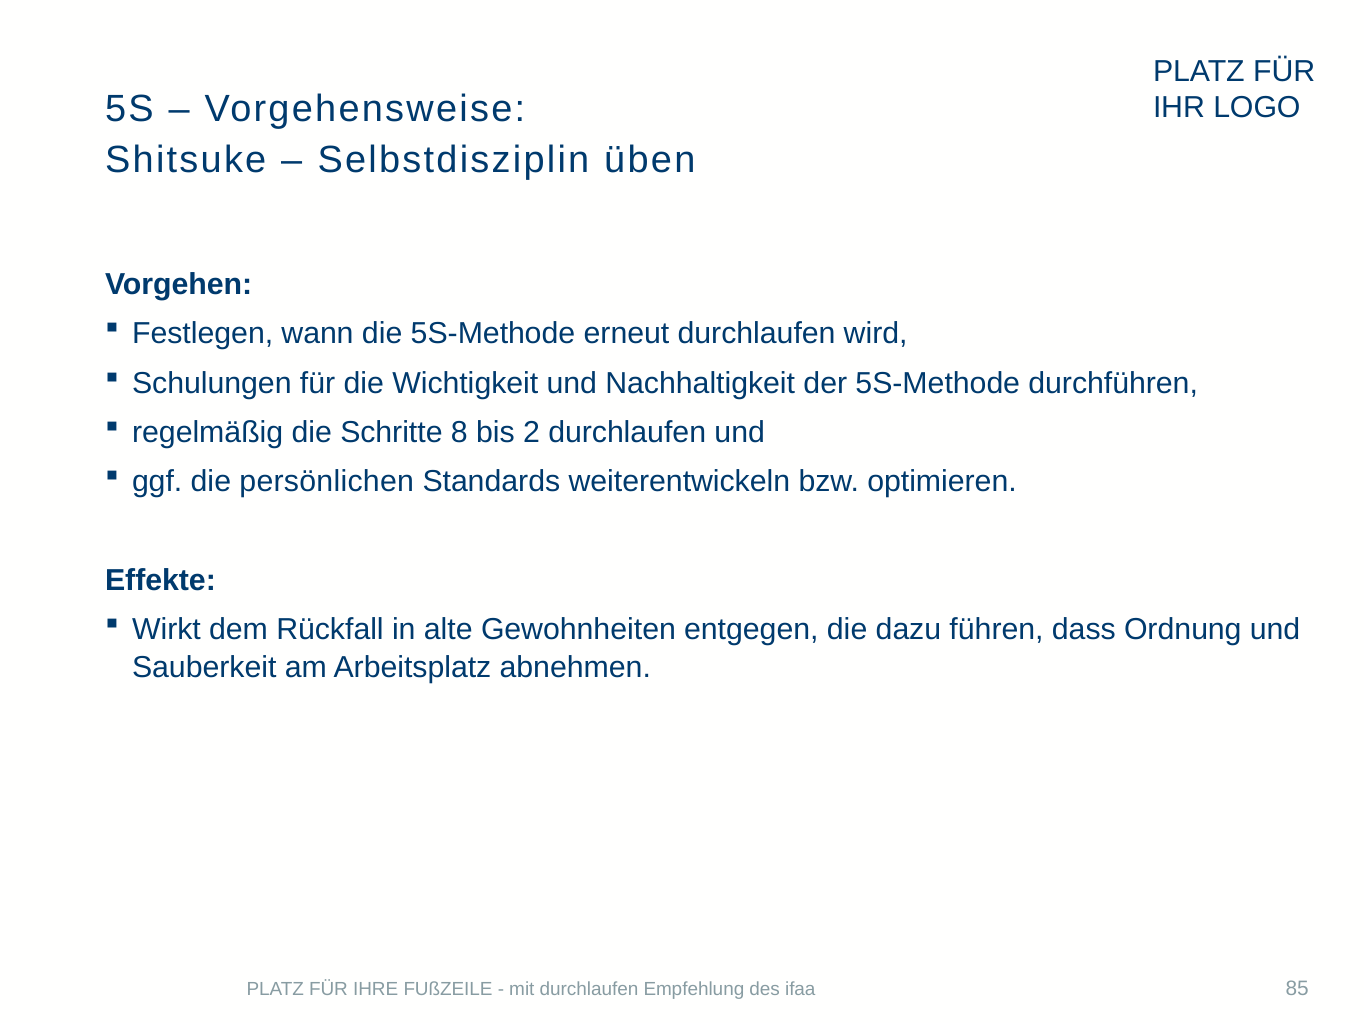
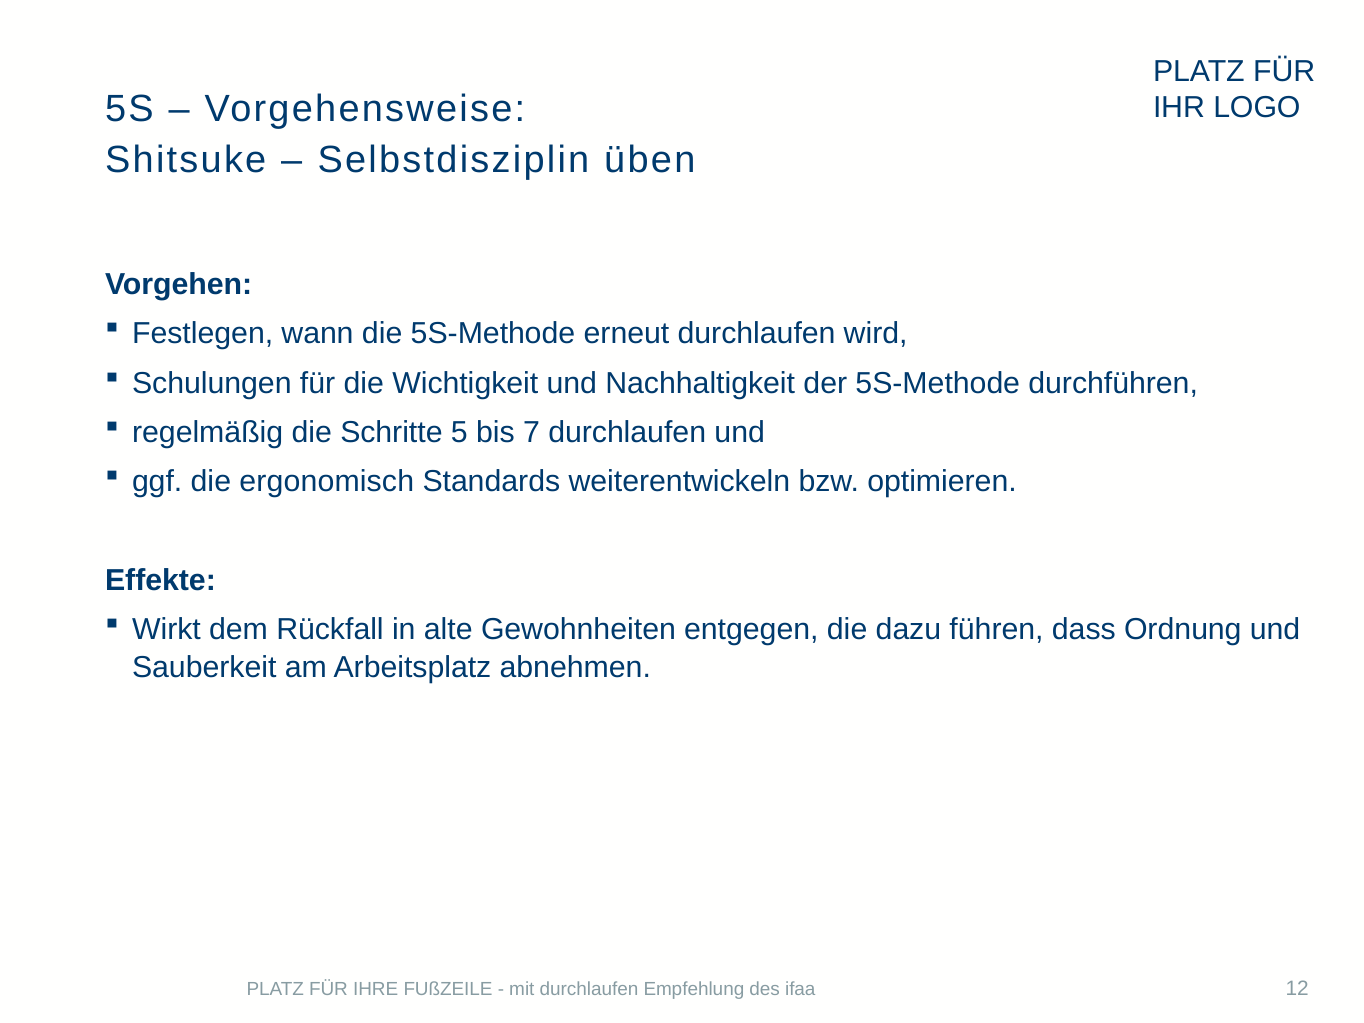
8: 8 -> 5
2: 2 -> 7
persönlichen: persönlichen -> ergonomisch
85: 85 -> 12
